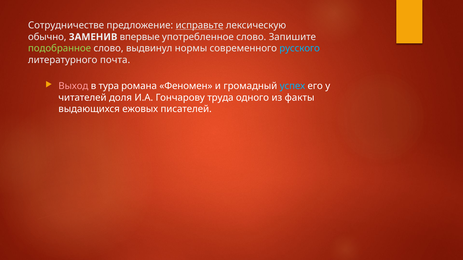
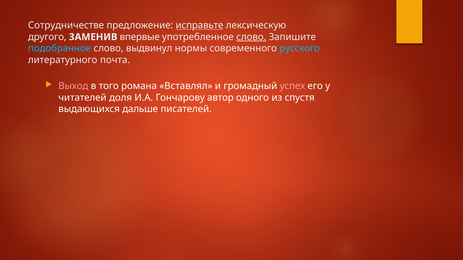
обычно: обычно -> другого
слово at (251, 37) underline: none -> present
подобранное colour: light green -> light blue
тура: тура -> того
Феномен: Феномен -> Вставлял
успех colour: light blue -> pink
труда: труда -> автор
факты: факты -> спустя
ежовых: ежовых -> дальше
